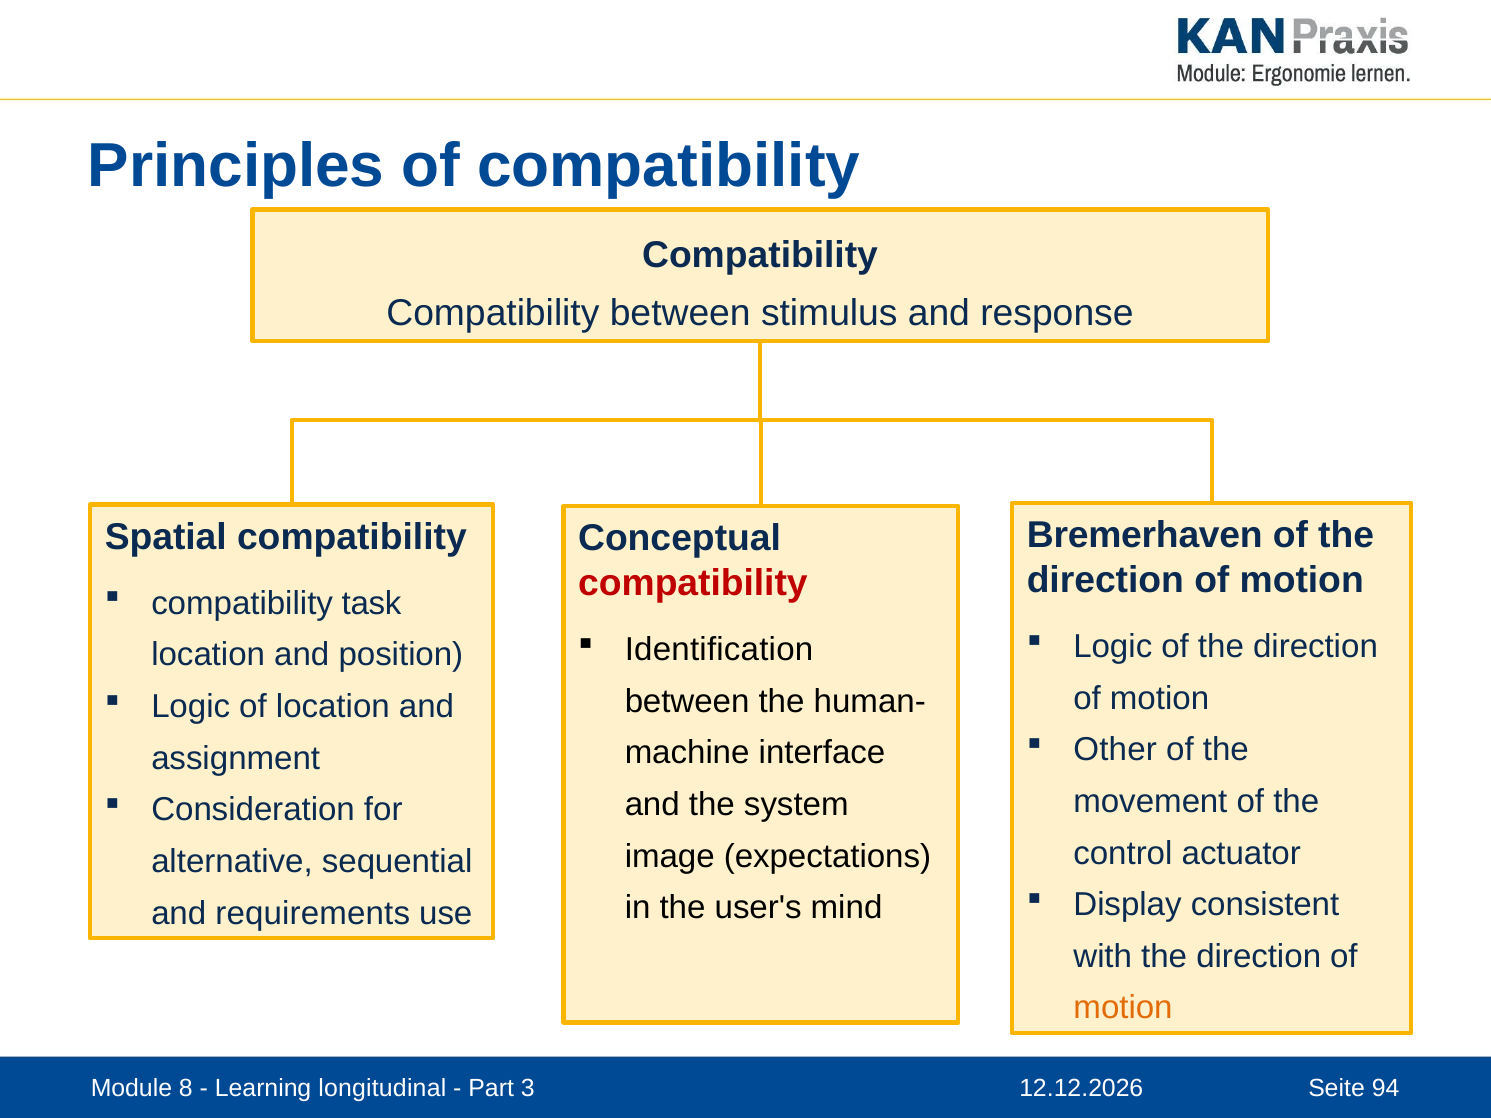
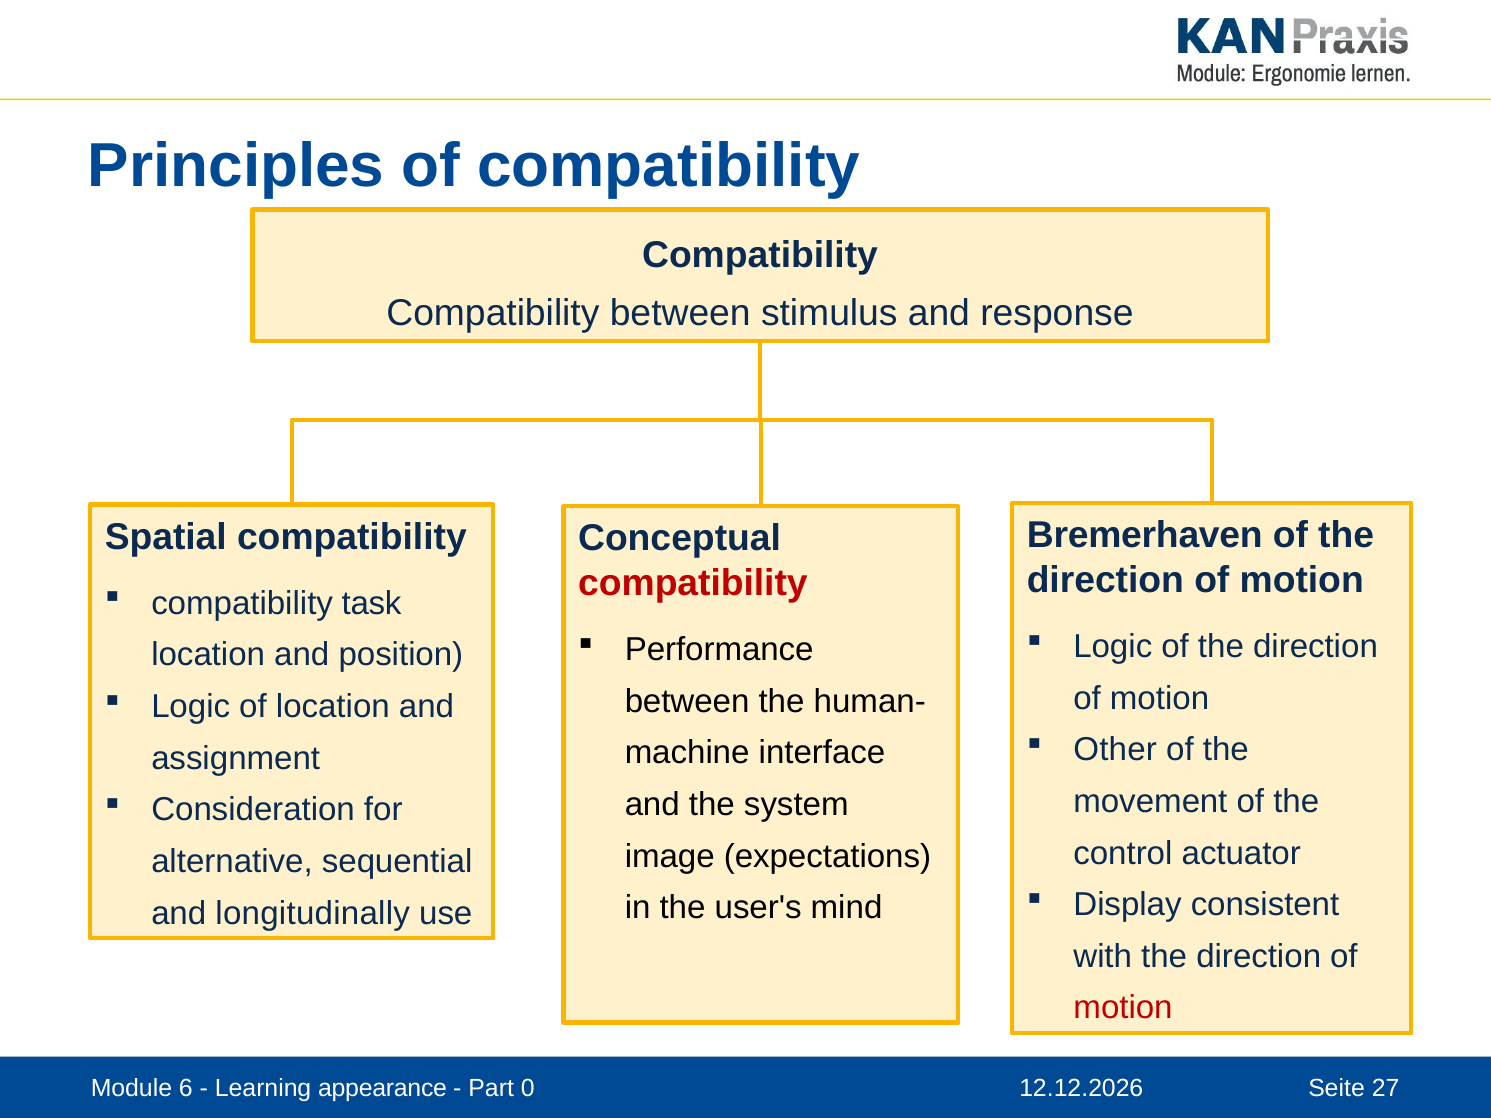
Identification: Identification -> Performance
requirements: requirements -> longitudinally
motion at (1123, 1008) colour: orange -> red
8: 8 -> 6
longitudinal: longitudinal -> appearance
3: 3 -> 0
94: 94 -> 27
